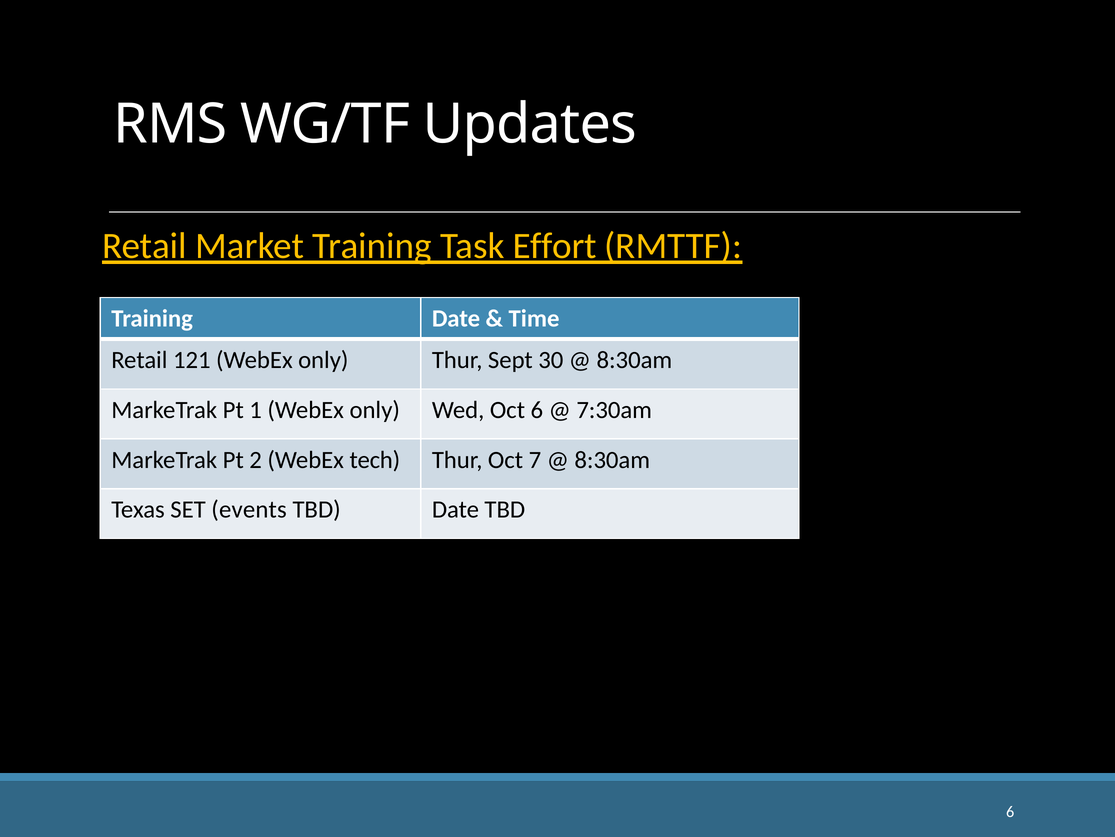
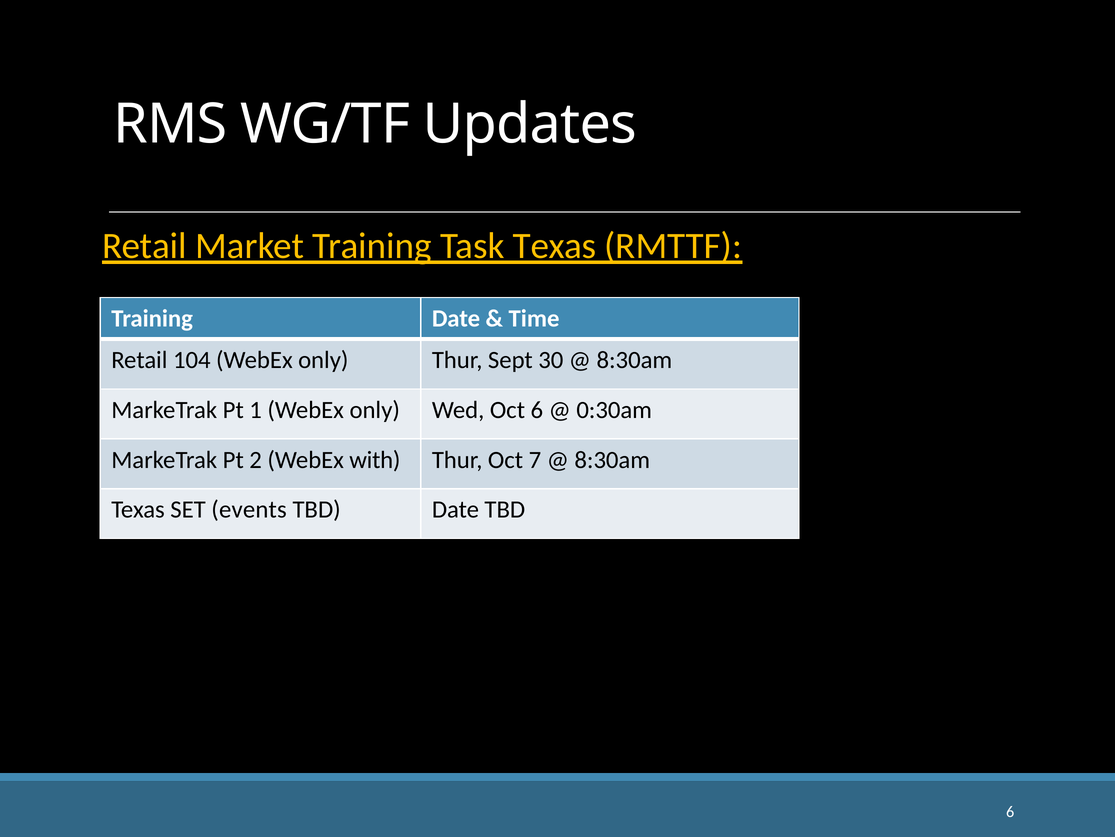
Task Effort: Effort -> Texas
121: 121 -> 104
7:30am: 7:30am -> 0:30am
tech: tech -> with
